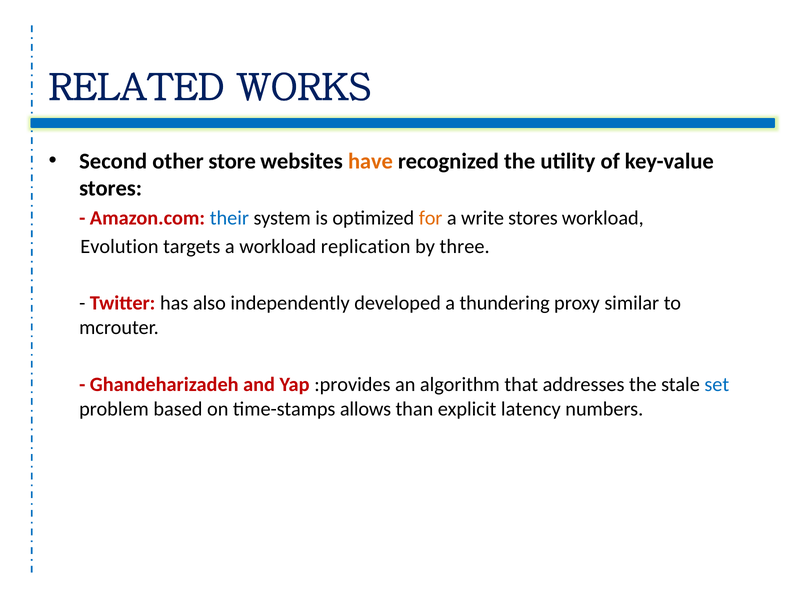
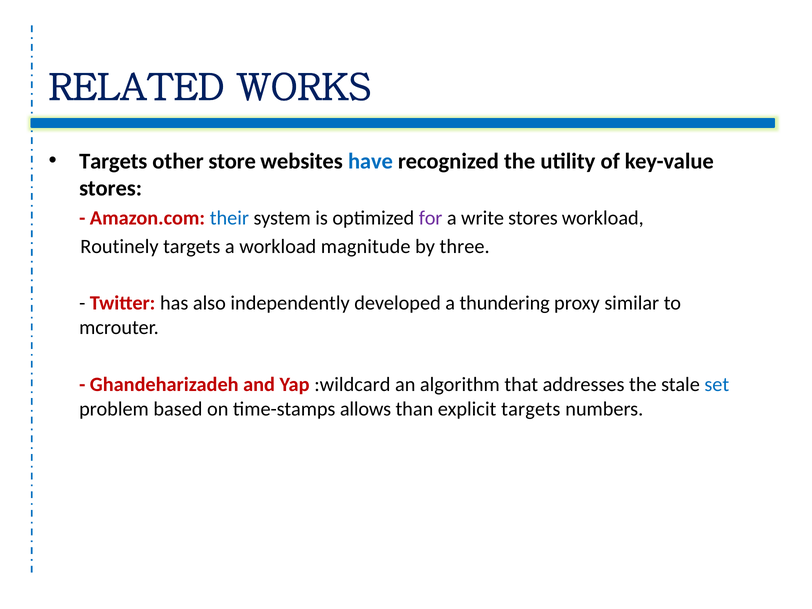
Second at (113, 161): Second -> Targets
have colour: orange -> blue
for colour: orange -> purple
Evolution: Evolution -> Routinely
replication: replication -> magnitude
:provides: :provides -> :wildcard
explicit latency: latency -> targets
